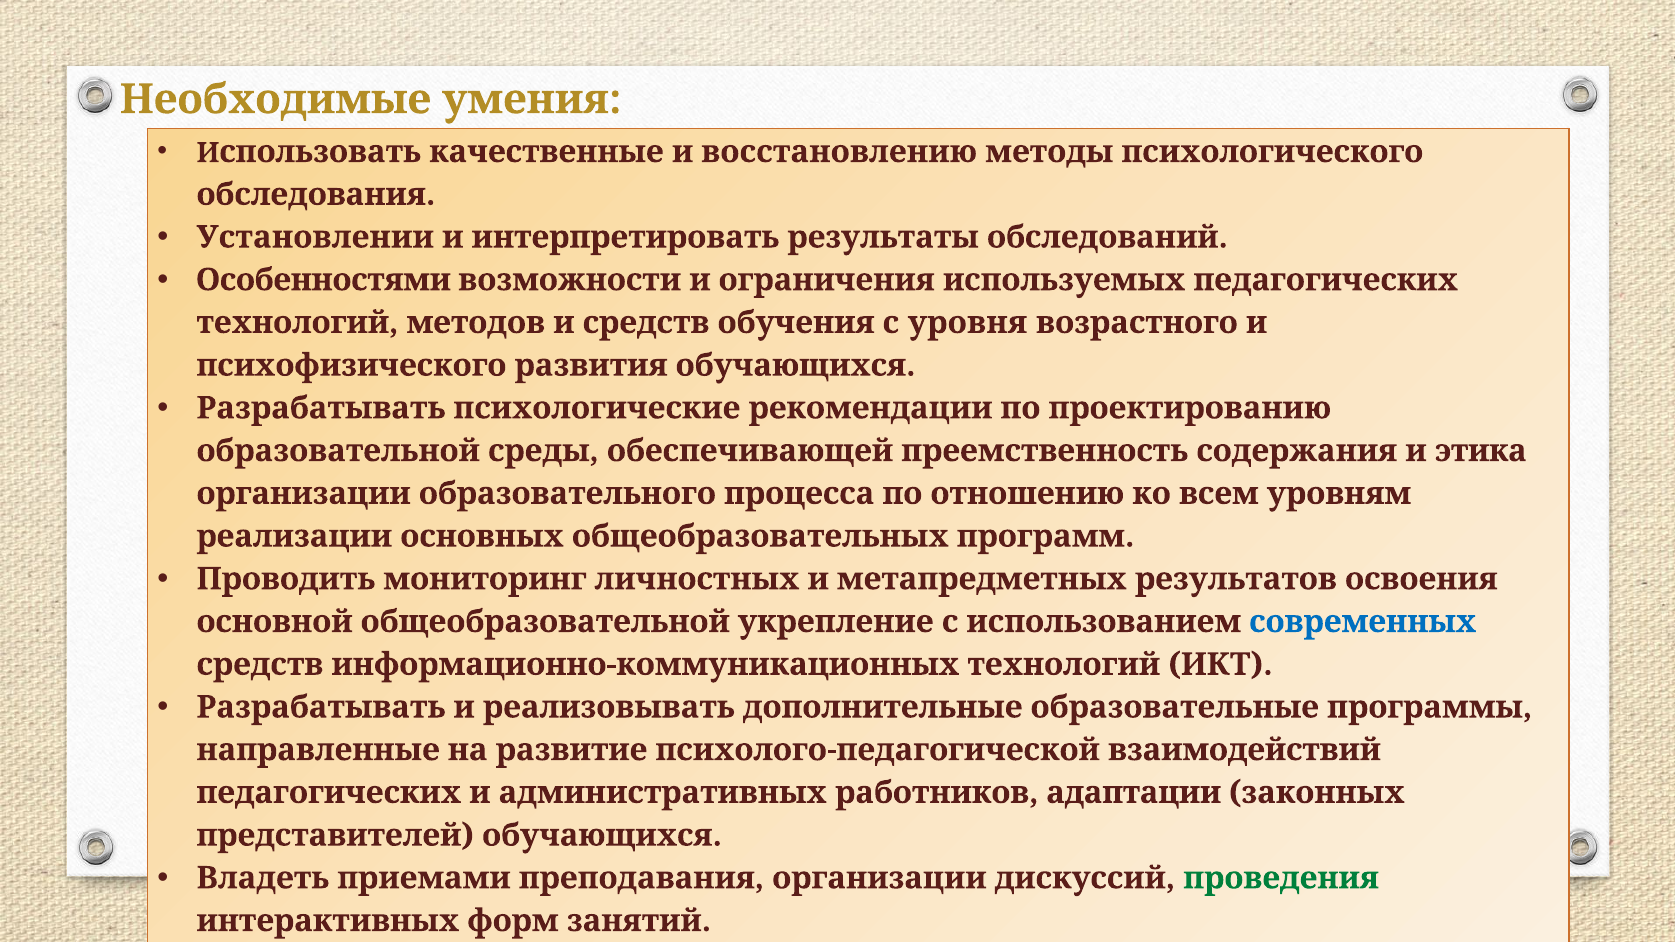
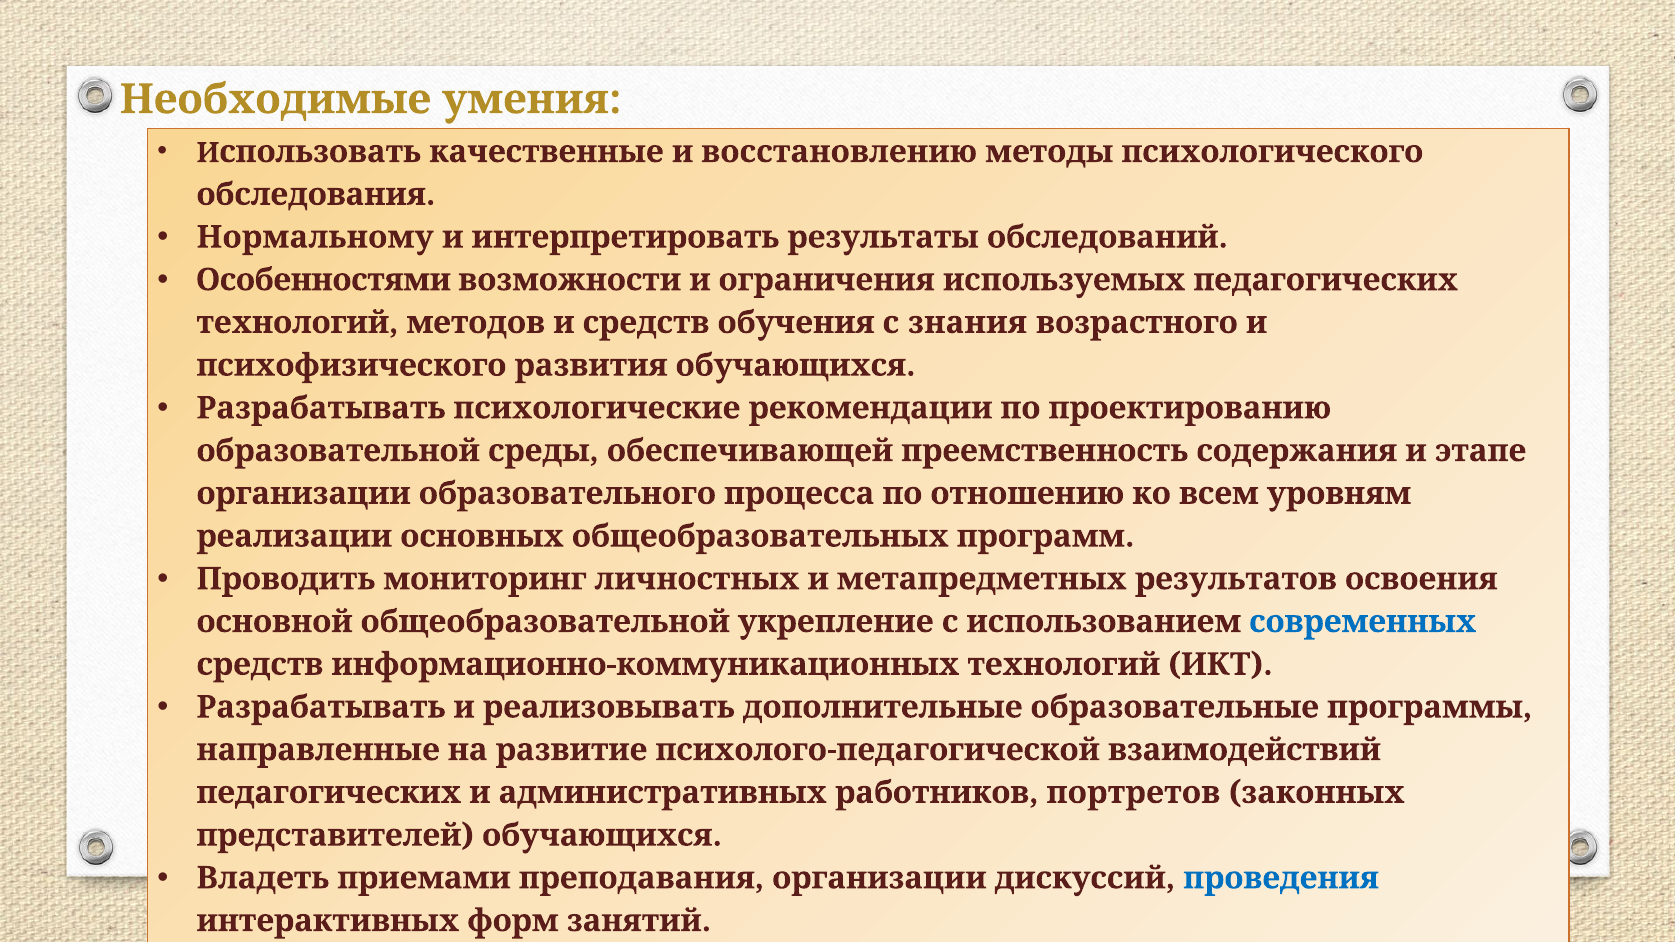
Установлении: Установлении -> Нормальному
уровня: уровня -> знания
этика: этика -> этапе
адаптации: адаптации -> портретов
проведения colour: green -> blue
